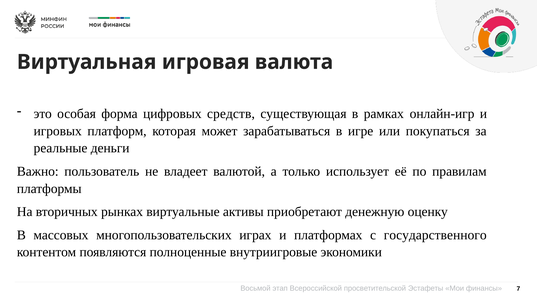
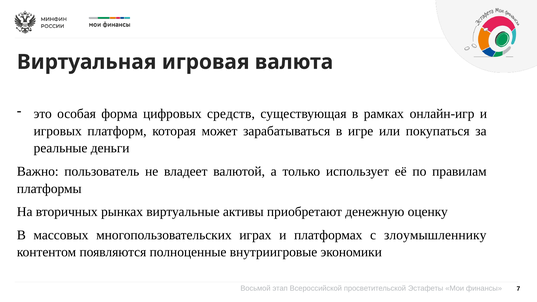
государственного: государственного -> злоумышленнику
